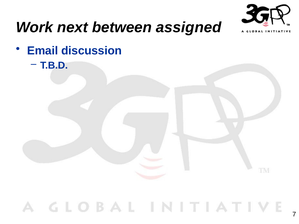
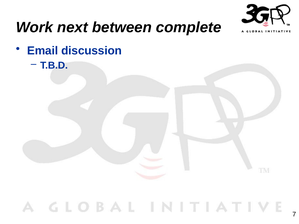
assigned: assigned -> complete
